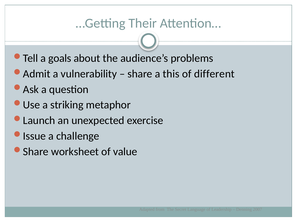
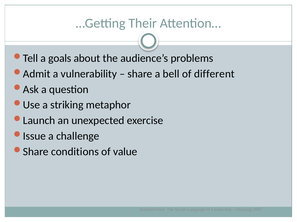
this: this -> bell
worksheet: worksheet -> conditions
